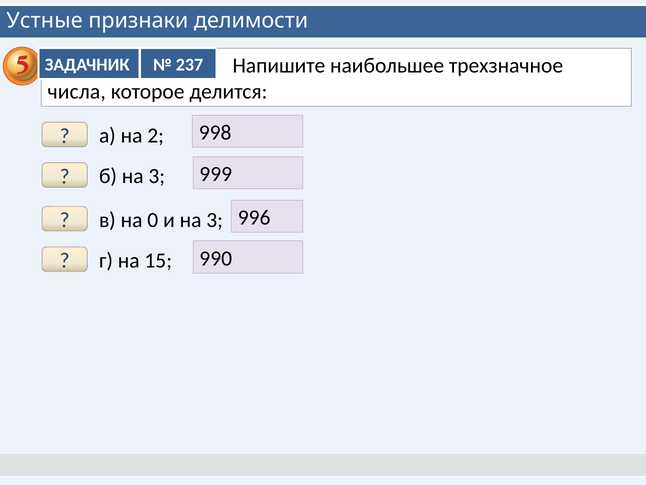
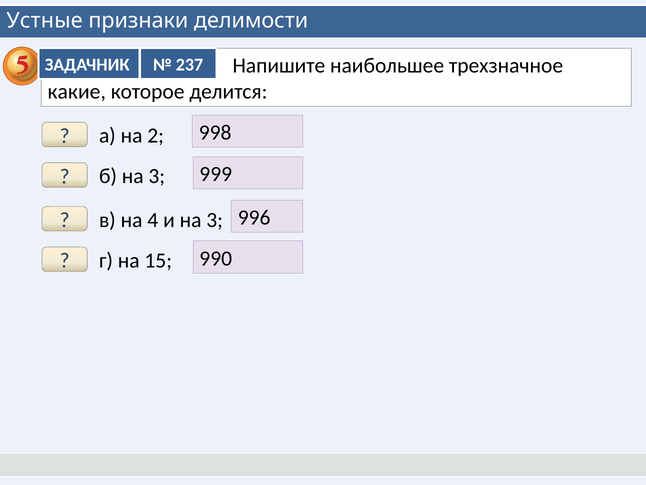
числа: числа -> какие
0: 0 -> 4
